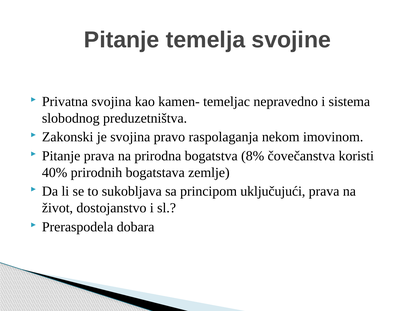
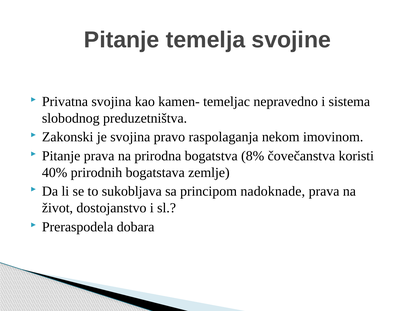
uključujući: uključujući -> nadoknade
